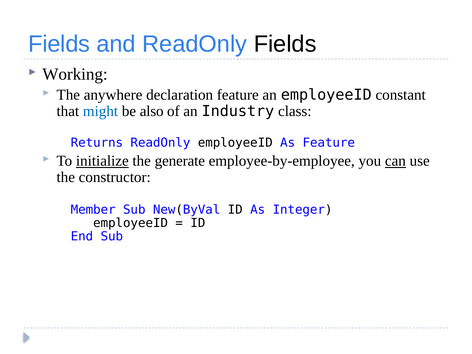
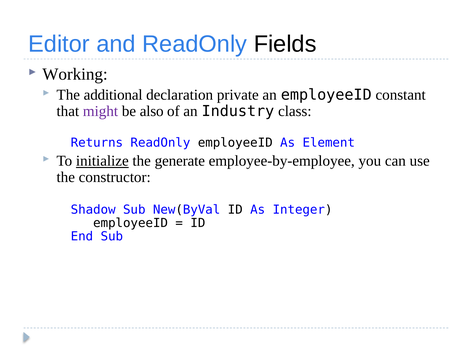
Fields at (59, 44): Fields -> Editor
anywhere: anywhere -> additional
declaration feature: feature -> private
might colour: blue -> purple
As Feature: Feature -> Element
can underline: present -> none
Member: Member -> Shadow
